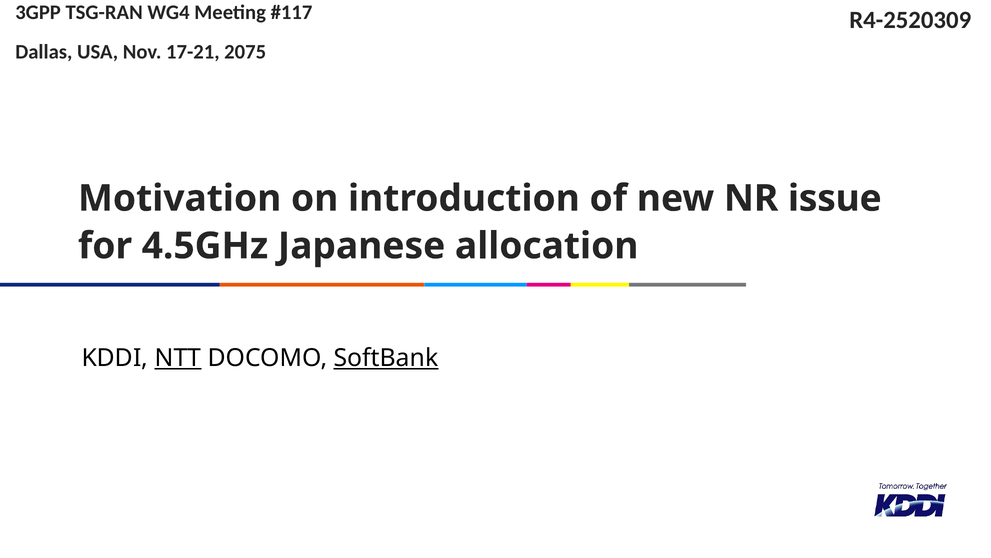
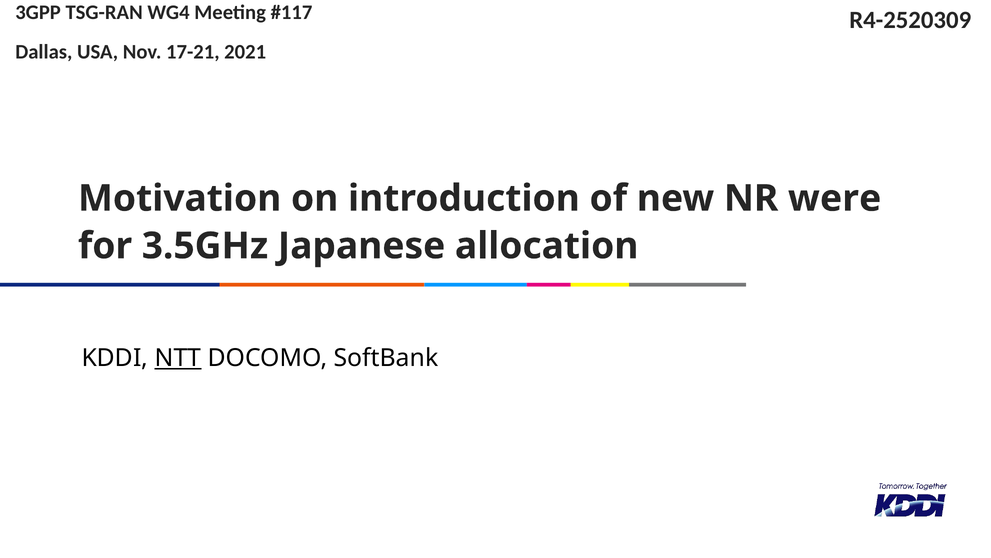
2075: 2075 -> 2021
issue: issue -> were
4.5GHz: 4.5GHz -> 3.5GHz
SoftBank underline: present -> none
